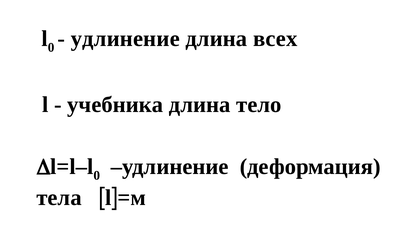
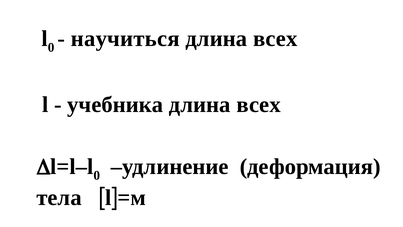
удлинение at (125, 39): удлинение -> научиться
тело at (259, 104): тело -> всех
